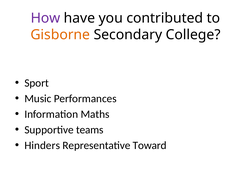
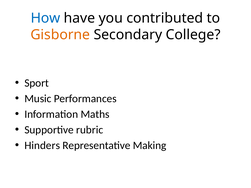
How colour: purple -> blue
teams: teams -> rubric
Toward: Toward -> Making
